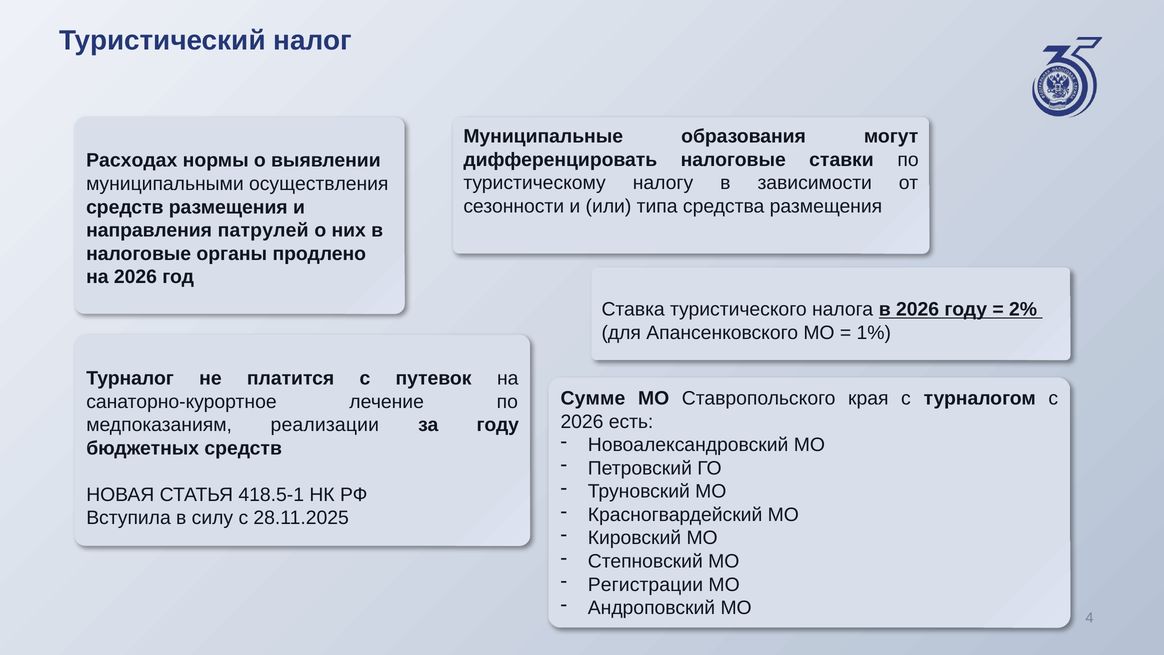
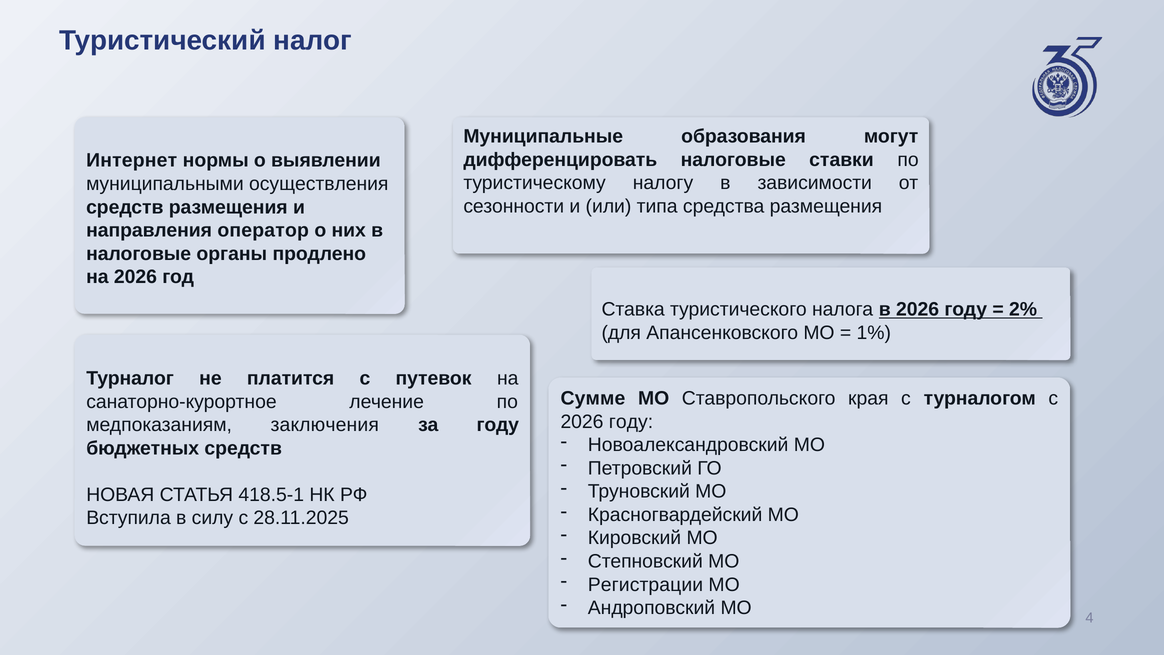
Расходах: Расходах -> Интернет
патрулей: патрулей -> оператор
есть at (631, 422): есть -> году
реализации: реализации -> заключения
